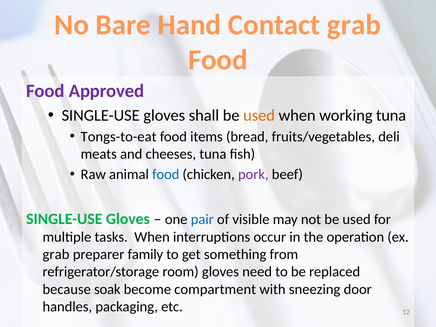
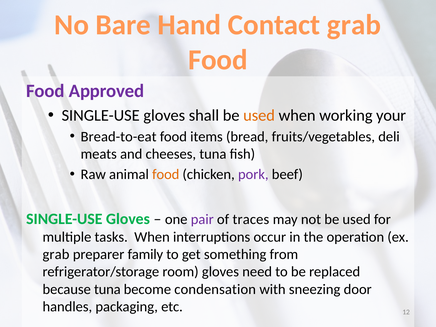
working tuna: tuna -> your
Tongs-to-eat: Tongs-to-eat -> Bread-to-eat
food at (166, 174) colour: blue -> orange
pair colour: blue -> purple
visible: visible -> traces
because soak: soak -> tuna
compartment: compartment -> condensation
